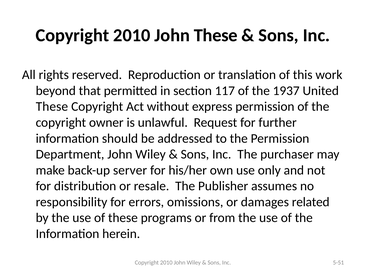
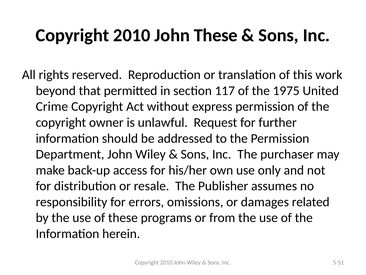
1937: 1937 -> 1975
These at (52, 106): These -> Crime
server: server -> access
